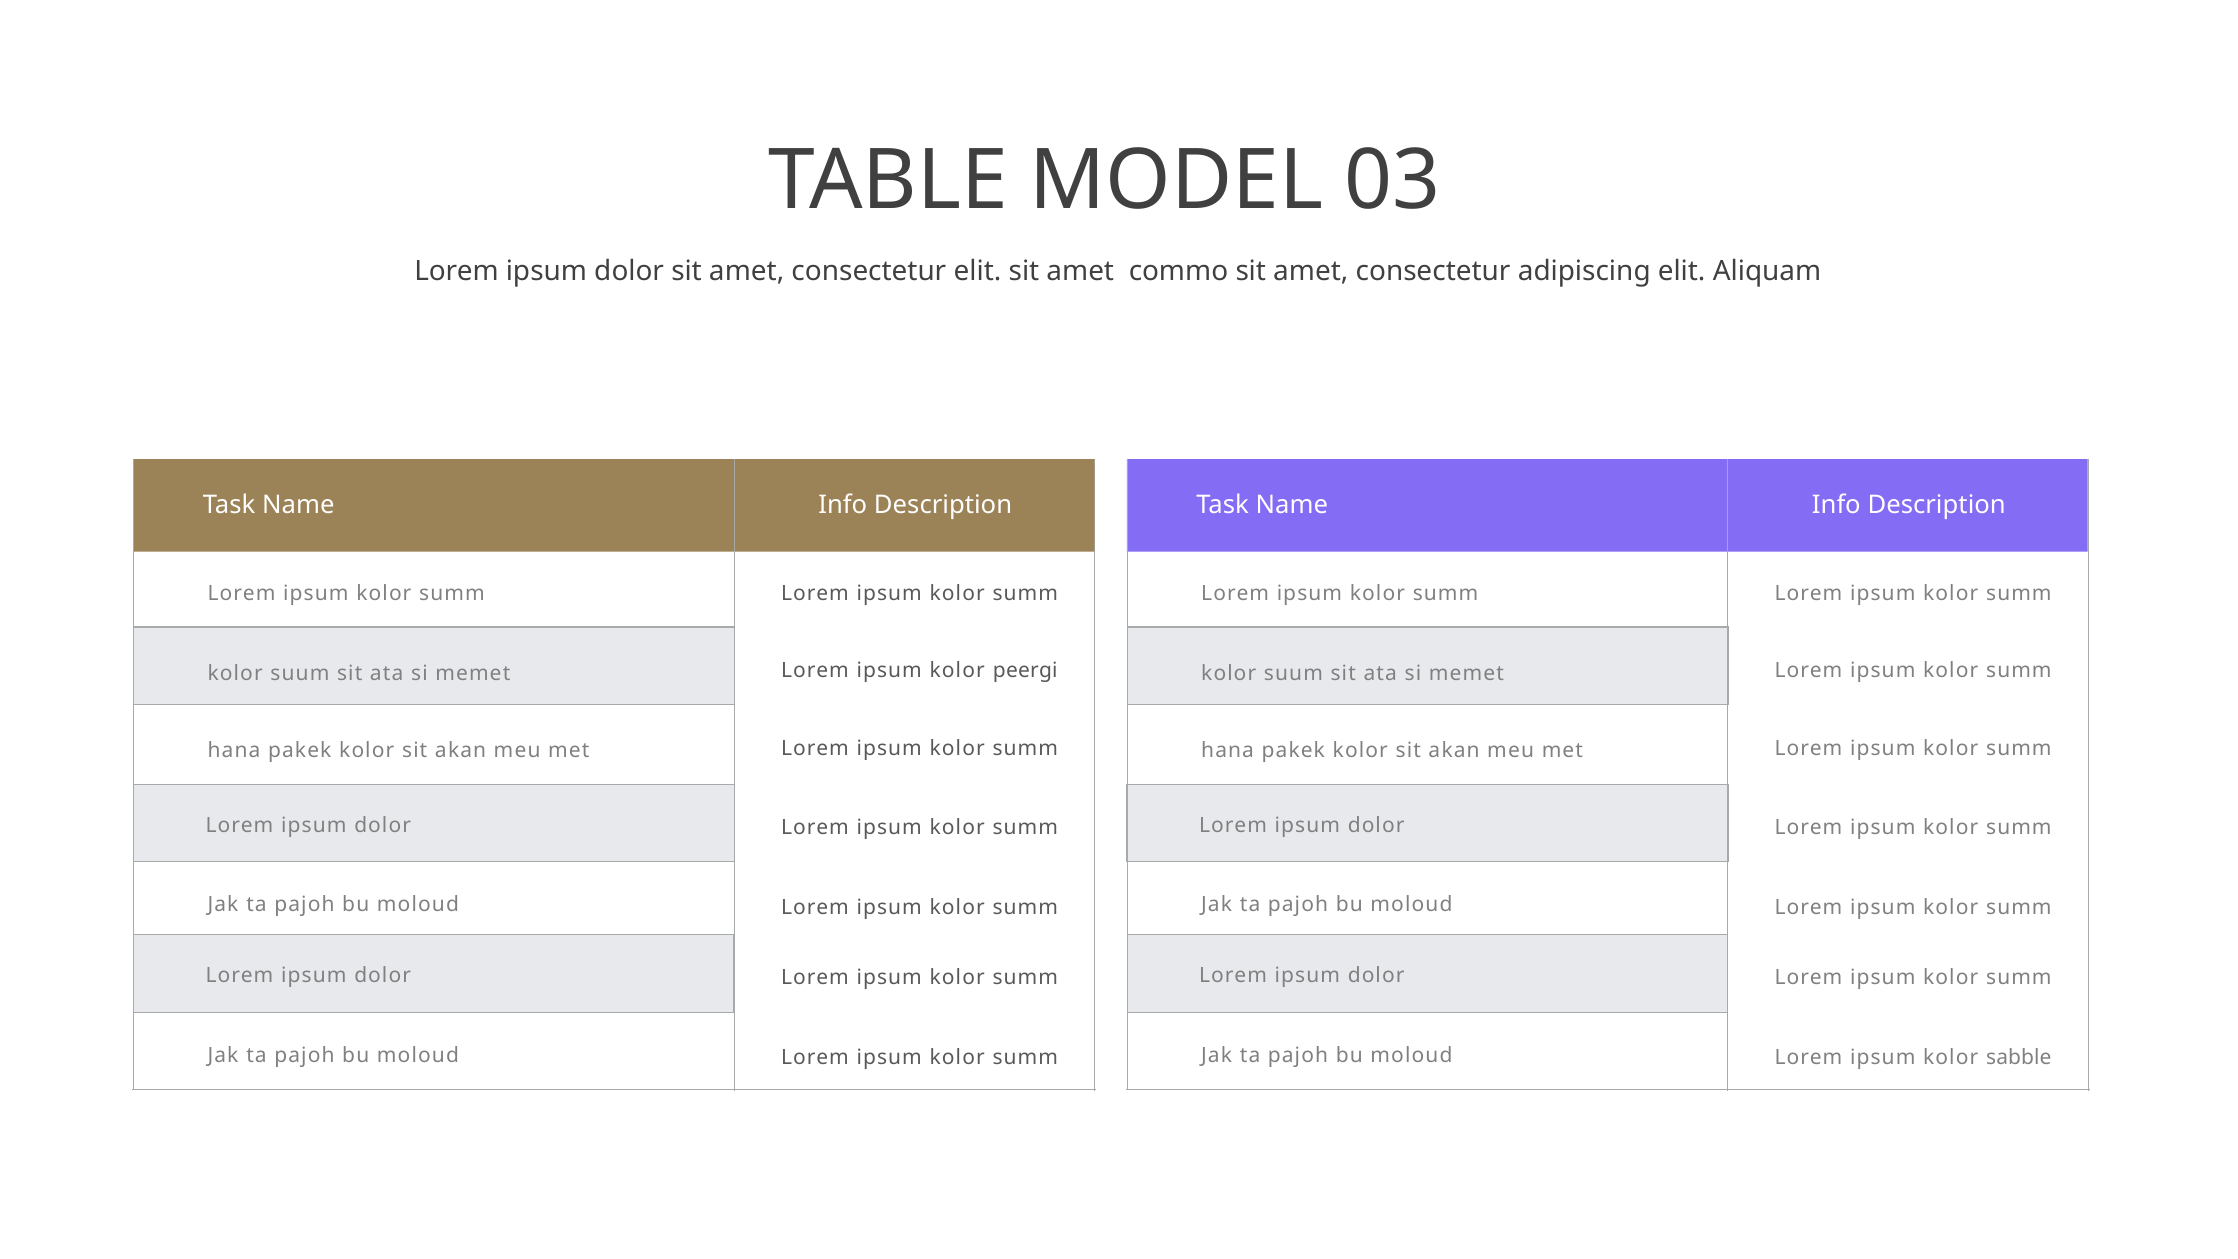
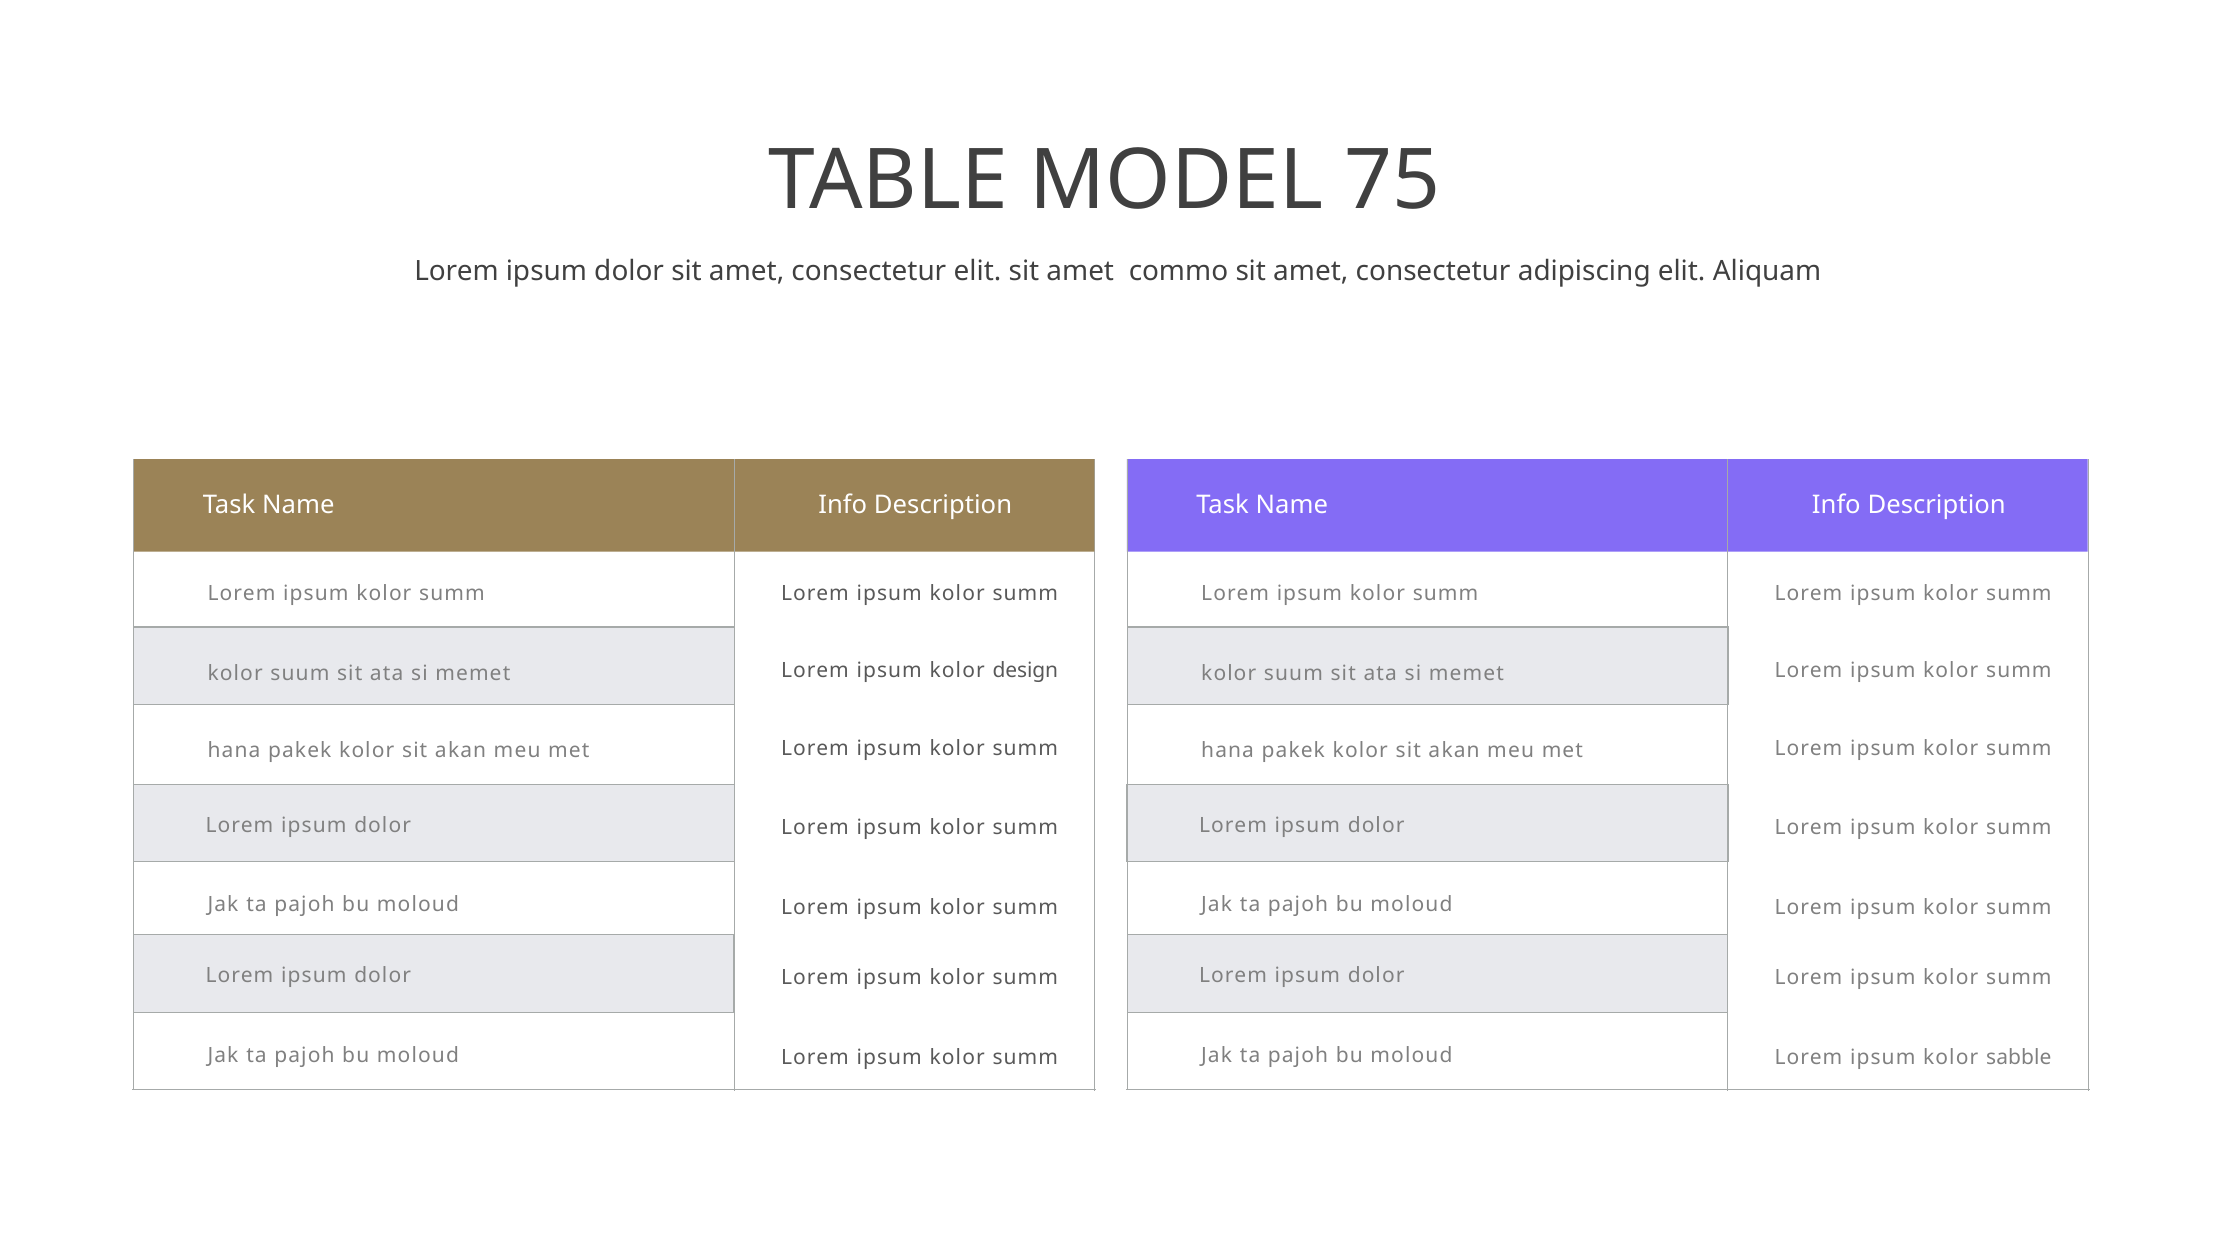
03: 03 -> 75
peergi: peergi -> design
